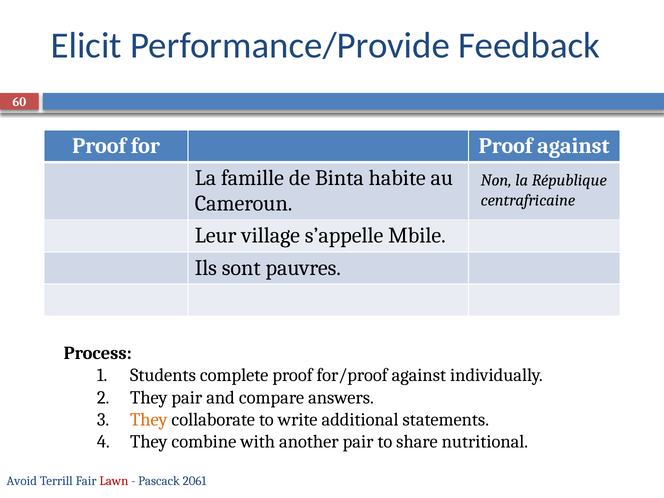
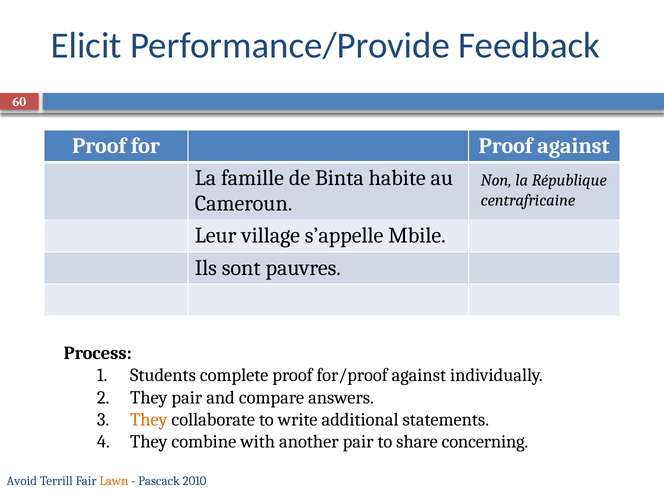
nutritional: nutritional -> concerning
Lawn colour: red -> orange
2061: 2061 -> 2010
